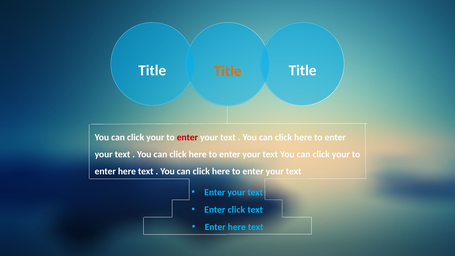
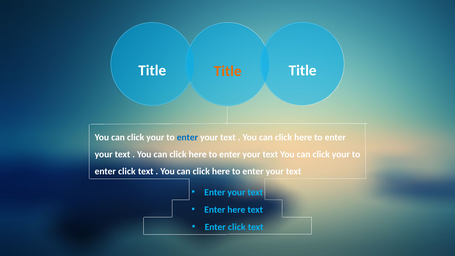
enter at (187, 137) colour: red -> blue
here at (127, 171): here -> click
Enter click: click -> here
here at (237, 227): here -> click
